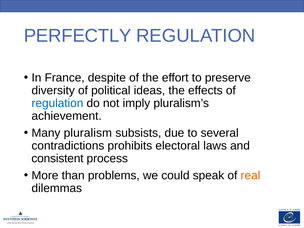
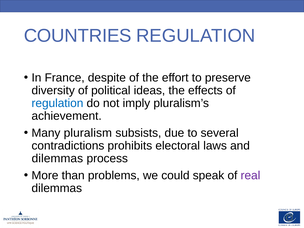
PERFECTLY: PERFECTLY -> COUNTRIES
consistent at (57, 158): consistent -> dilemmas
real colour: orange -> purple
